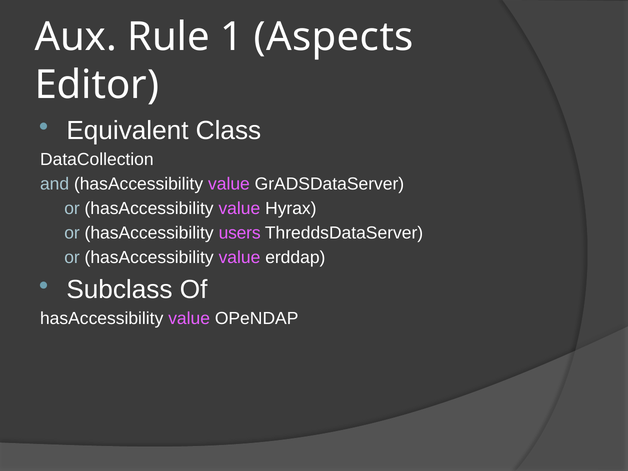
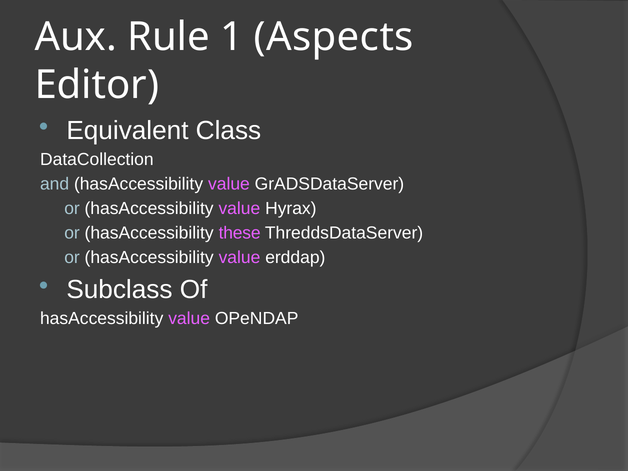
users: users -> these
